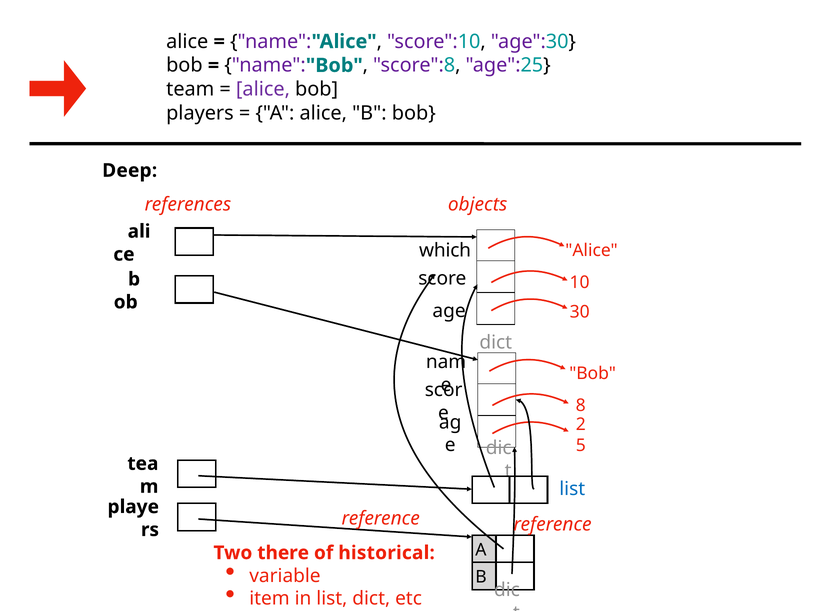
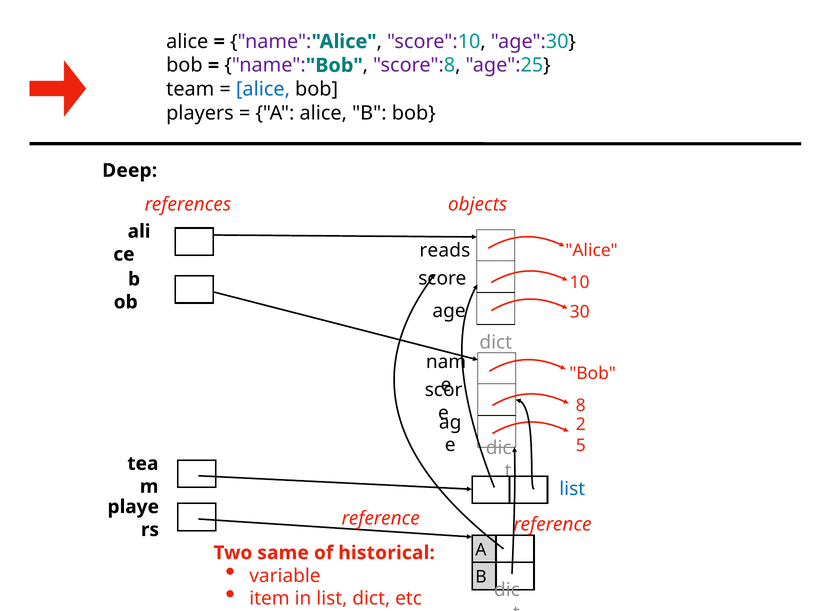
alice at (263, 89) colour: purple -> blue
which: which -> reads
there: there -> same
